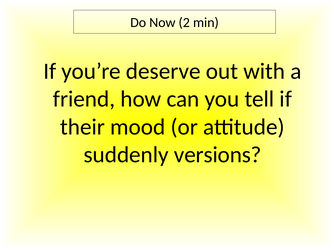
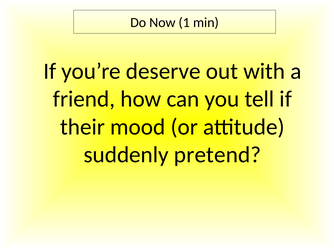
2: 2 -> 1
versions: versions -> pretend
